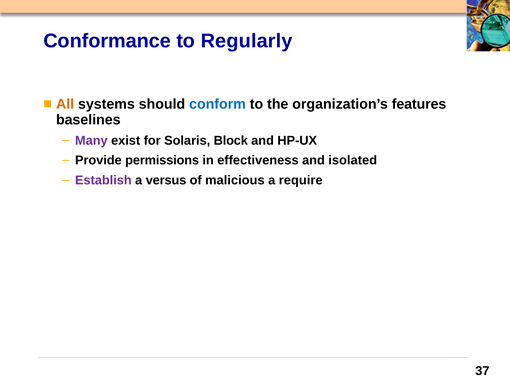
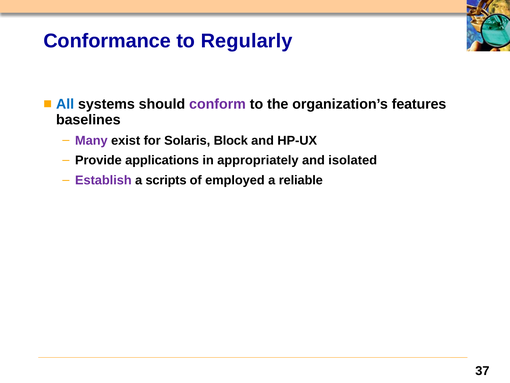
All colour: orange -> blue
conform colour: blue -> purple
permissions: permissions -> applications
effectiveness: effectiveness -> appropriately
versus: versus -> scripts
malicious: malicious -> employed
require: require -> reliable
